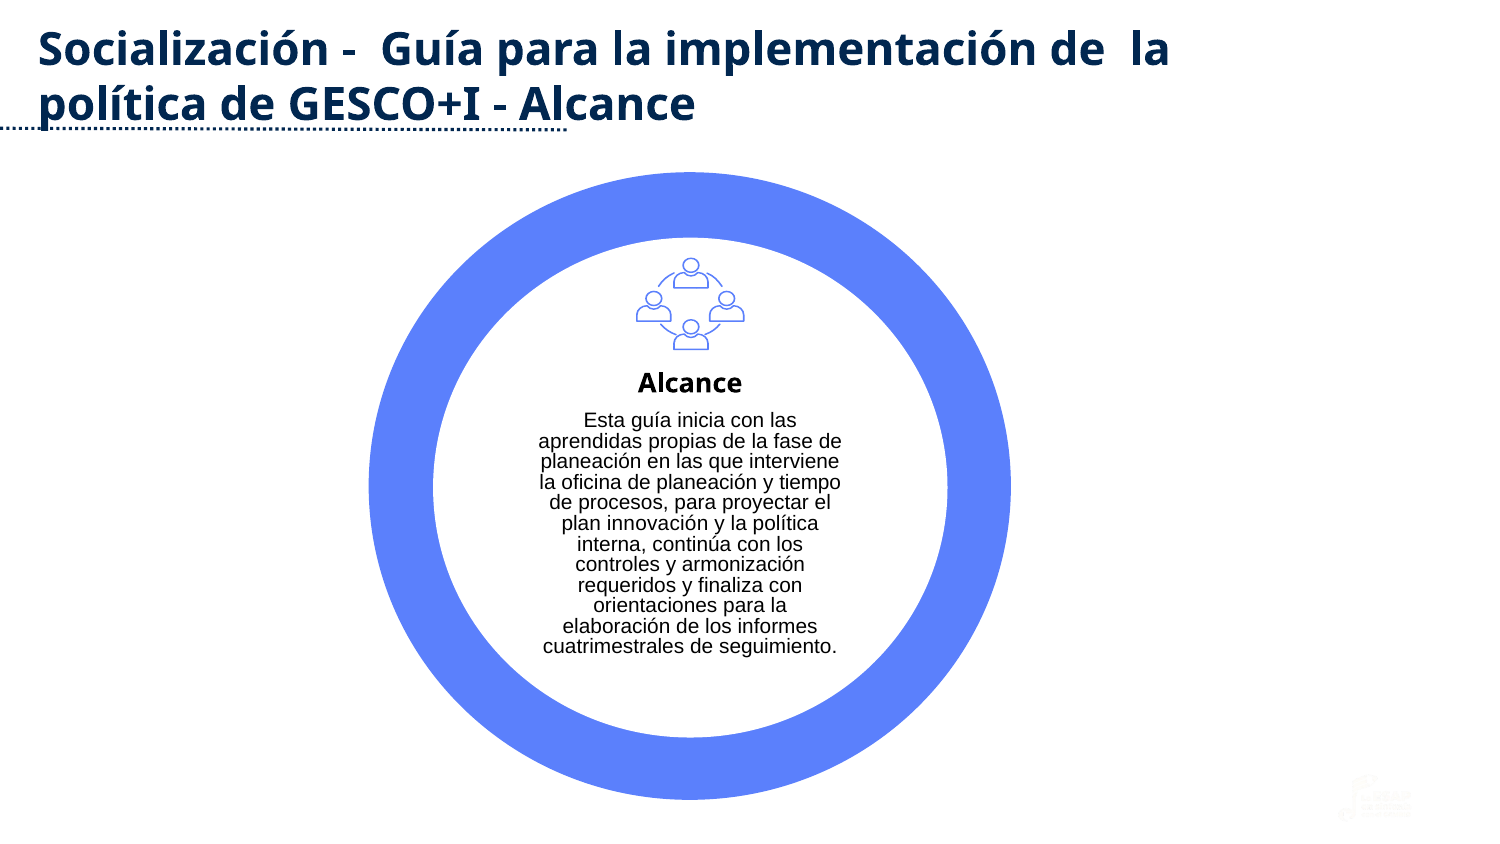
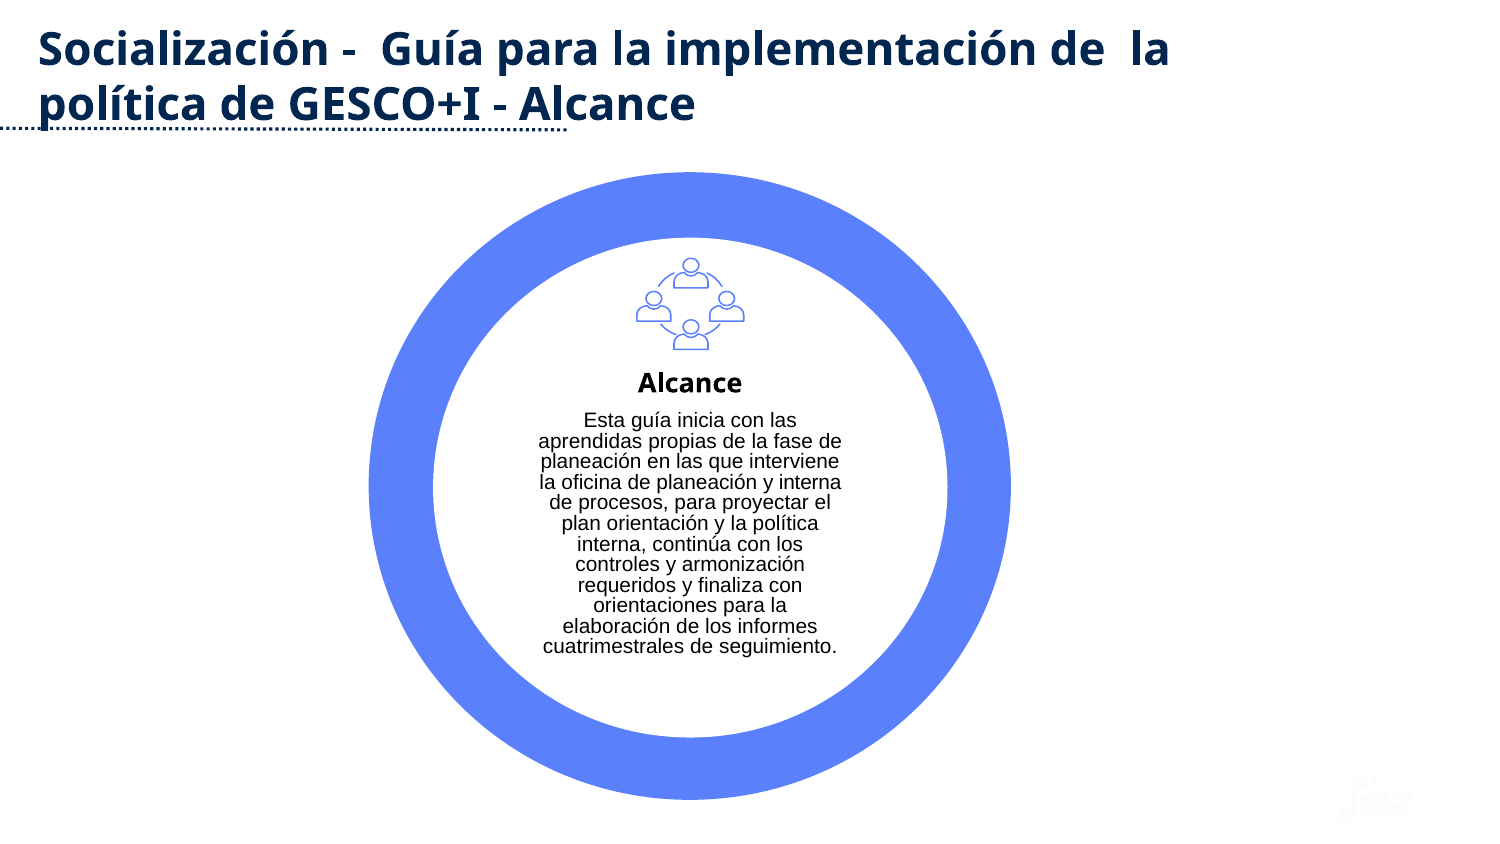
y tiempo: tiempo -> interna
innovación: innovación -> orientación
